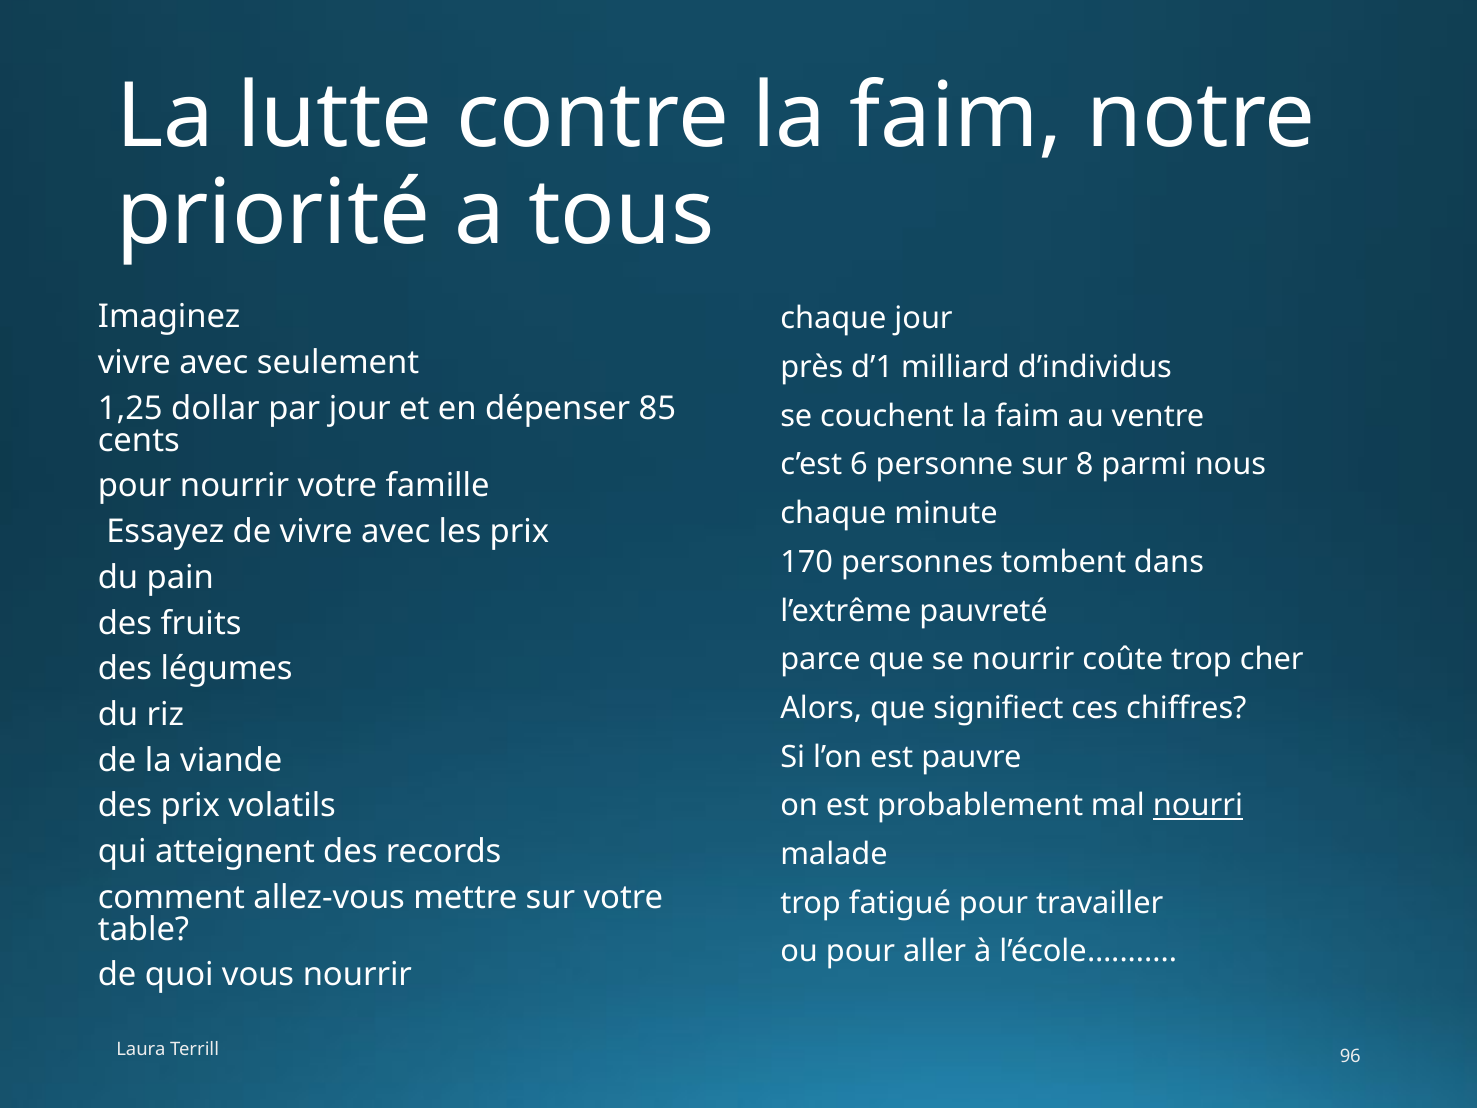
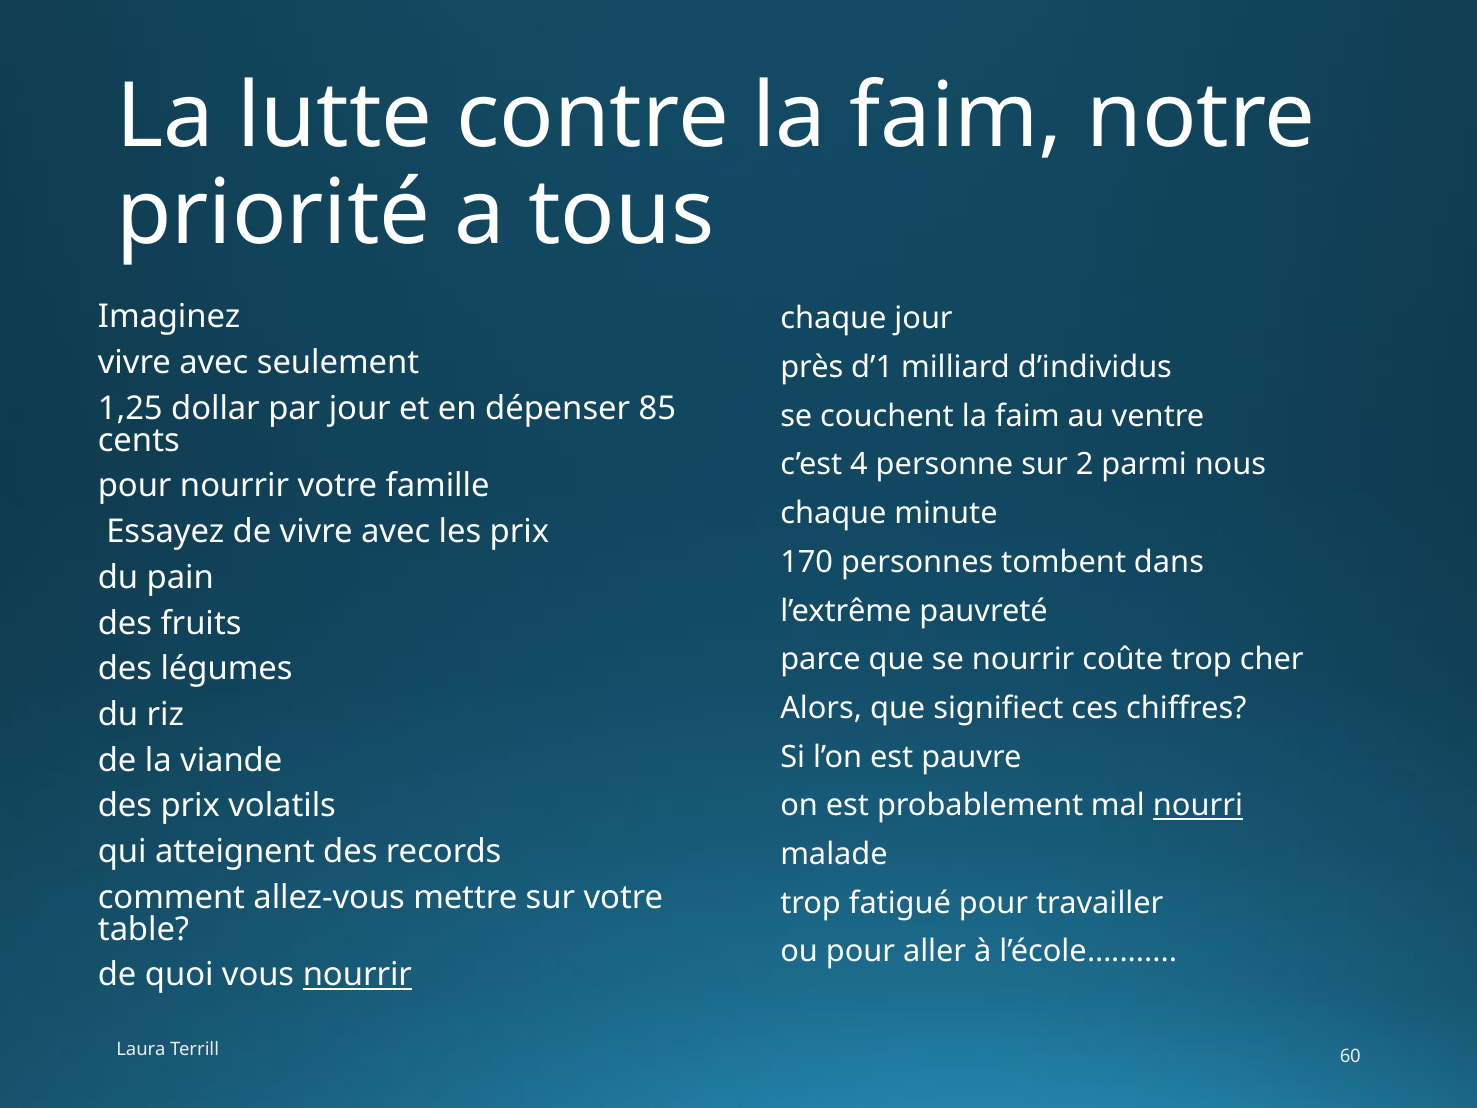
6: 6 -> 4
8: 8 -> 2
nourrir at (357, 975) underline: none -> present
96: 96 -> 60
